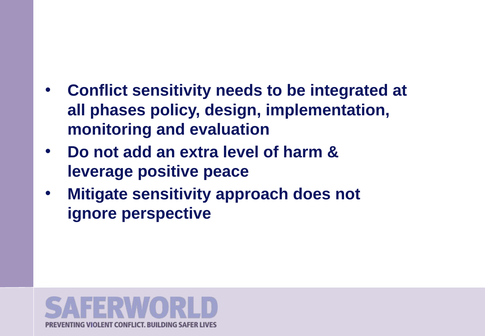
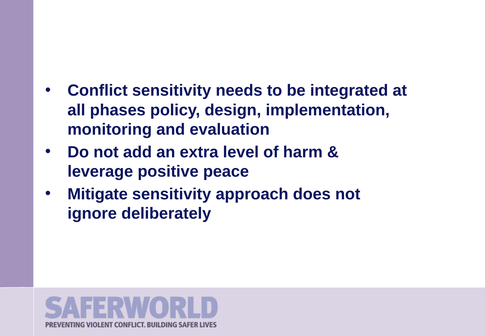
perspective: perspective -> deliberately
